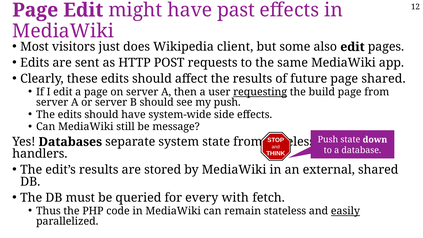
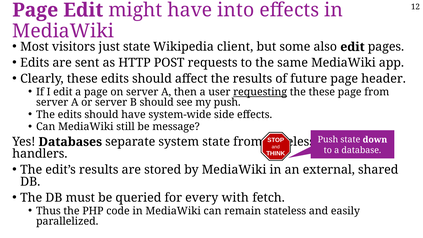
past: past -> into
just does: does -> state
page shared: shared -> header
the build: build -> these
easily underline: present -> none
